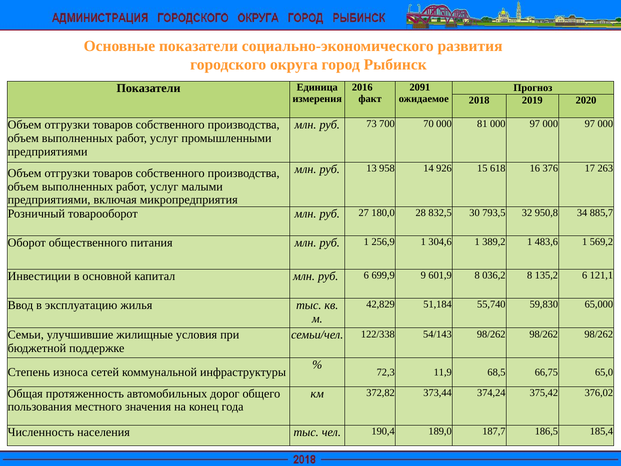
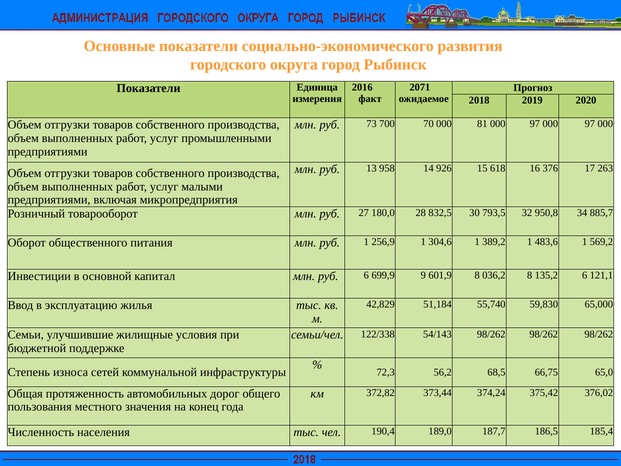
2091: 2091 -> 2071
11,9: 11,9 -> 56,2
